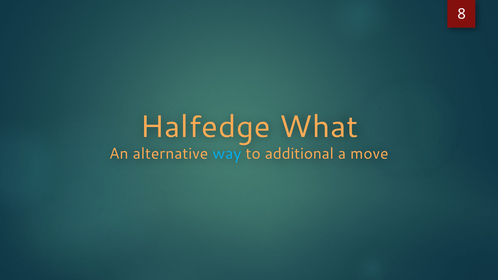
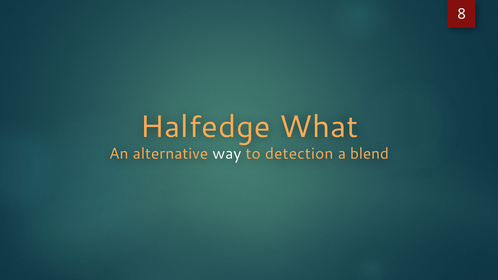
way colour: light blue -> white
additional: additional -> detection
move: move -> blend
